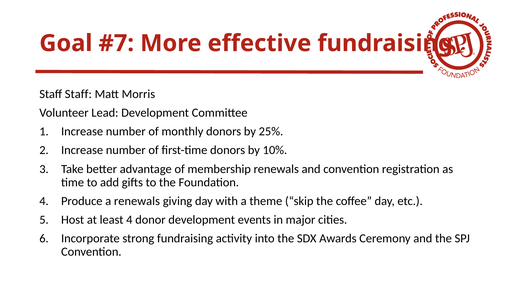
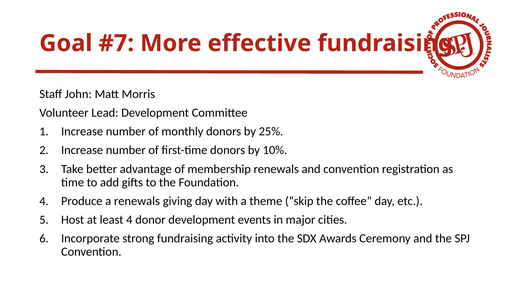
Staff Staff: Staff -> John
